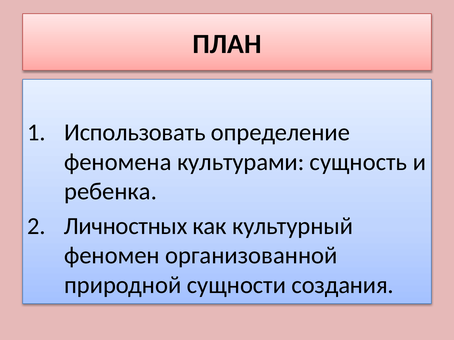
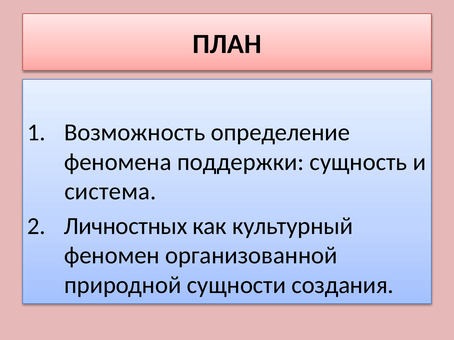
Использовать: Использовать -> Возможность
культурами: культурами -> поддержки
ребенка: ребенка -> система
